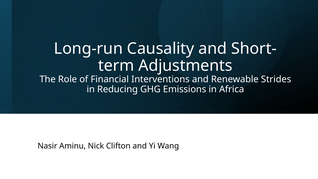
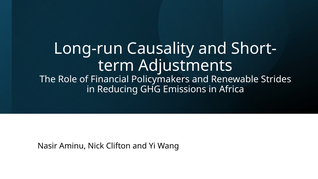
Interventions: Interventions -> Policymakers
